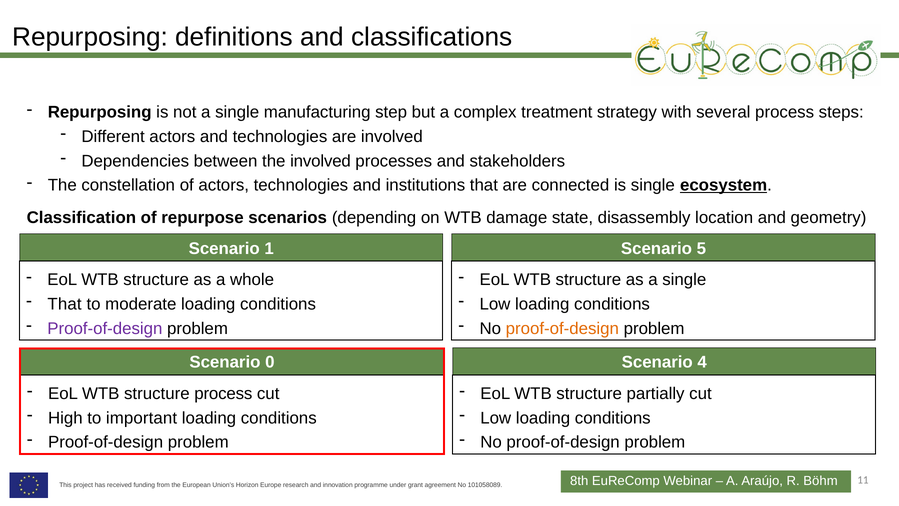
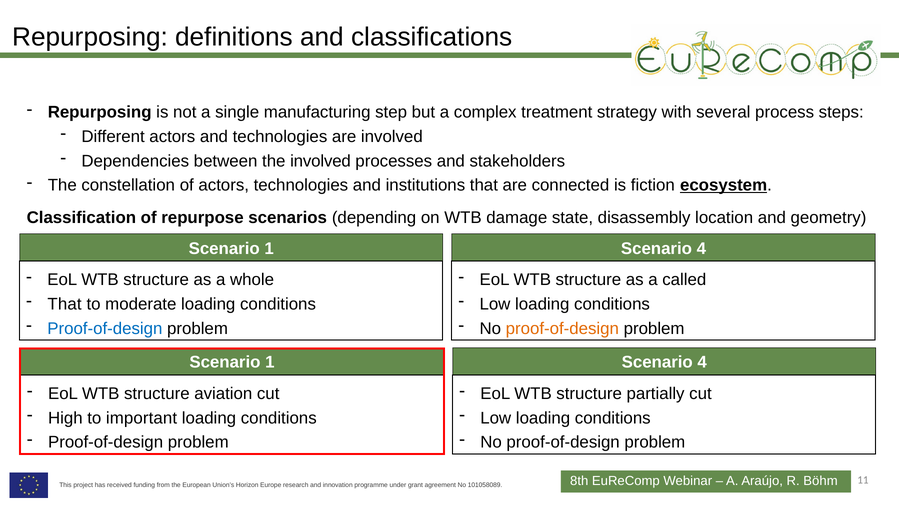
is single: single -> fiction
5 at (701, 248): 5 -> 4
as a single: single -> called
Proof-of-design at (105, 328) colour: purple -> blue
0 at (270, 362): 0 -> 1
structure process: process -> aviation
